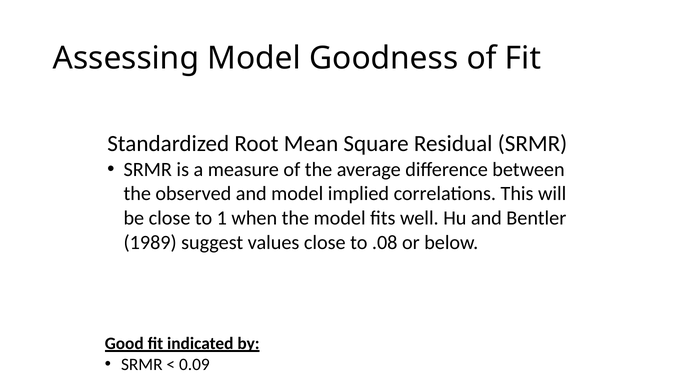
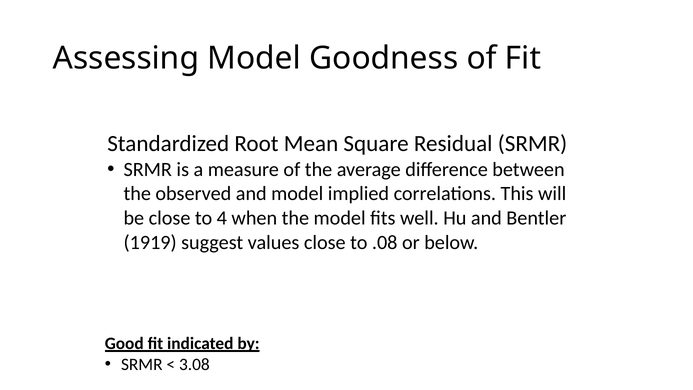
1: 1 -> 4
1989: 1989 -> 1919
0.09: 0.09 -> 3.08
